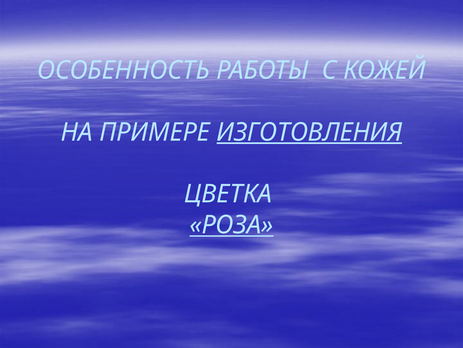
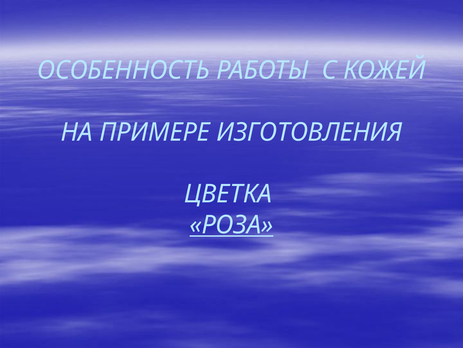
ИЗГОТОВЛЕНИЯ underline: present -> none
